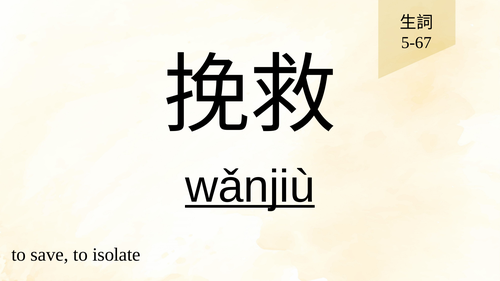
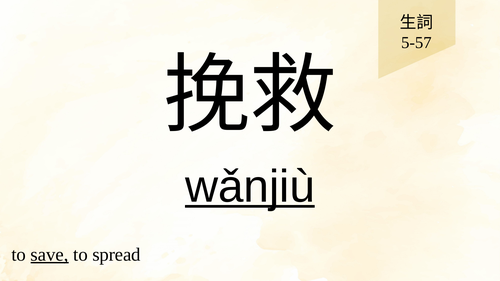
5-67: 5-67 -> 5-57
save underline: none -> present
isolate: isolate -> spread
